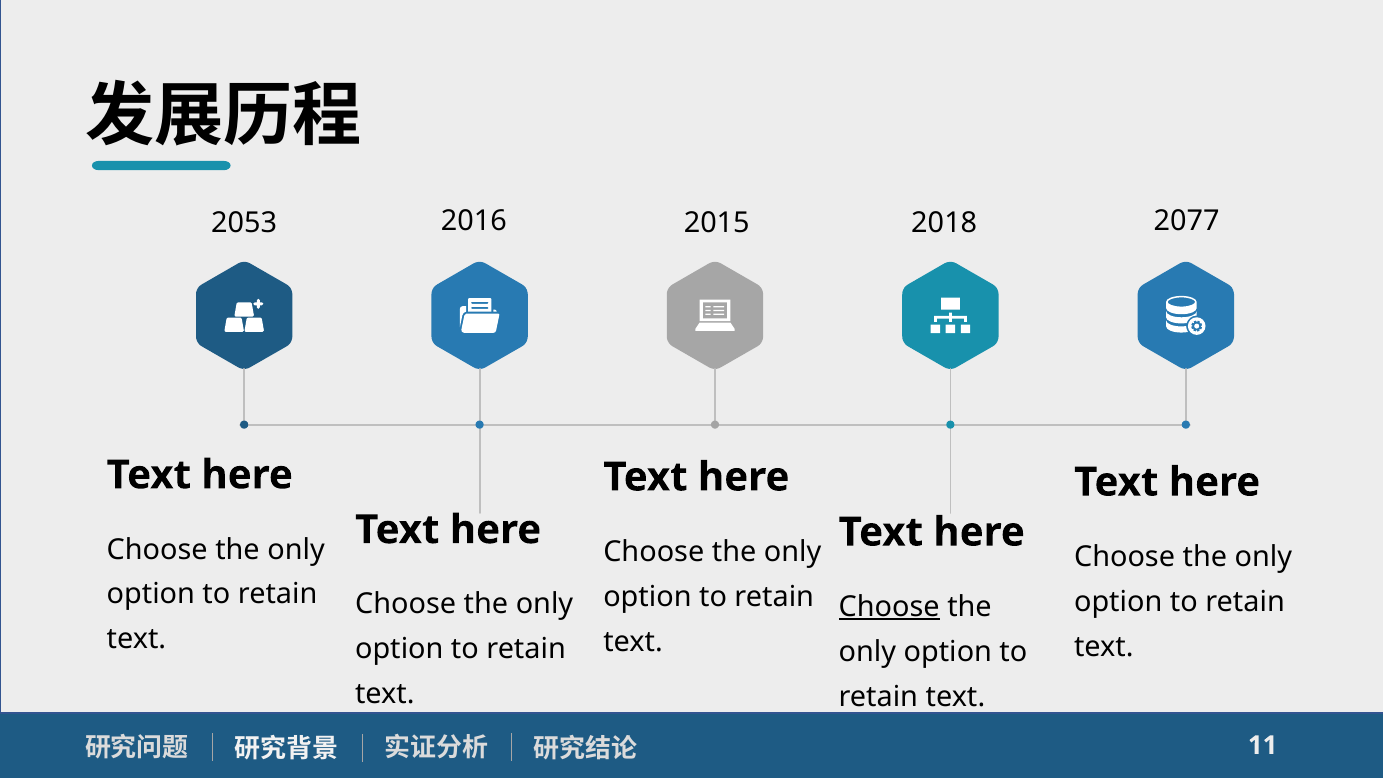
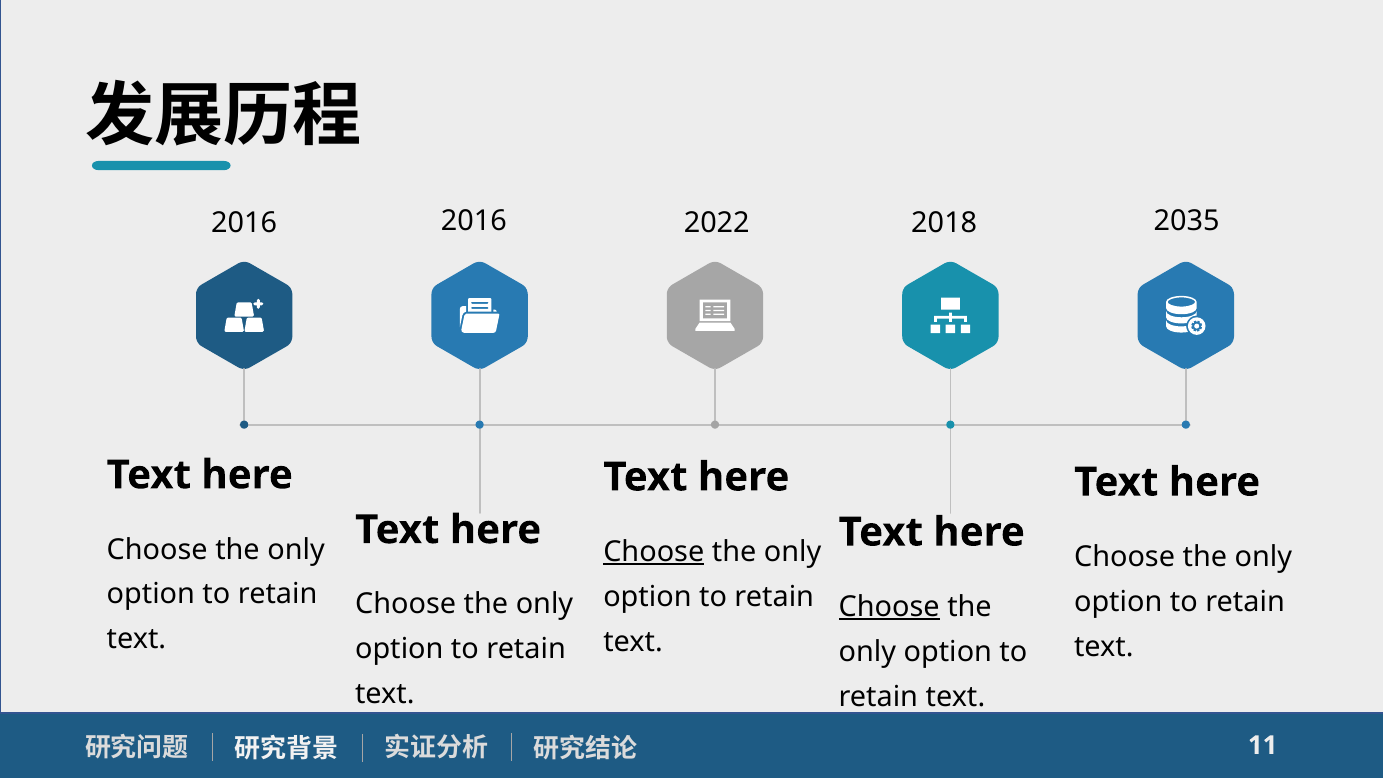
2053 at (244, 223): 2053 -> 2016
2015: 2015 -> 2022
2077: 2077 -> 2035
Choose at (654, 552) underline: none -> present
